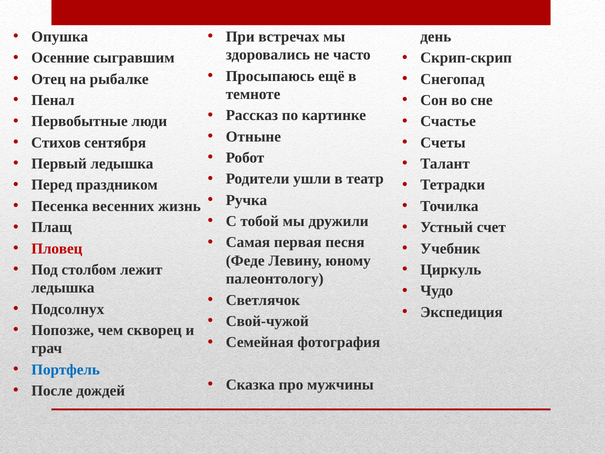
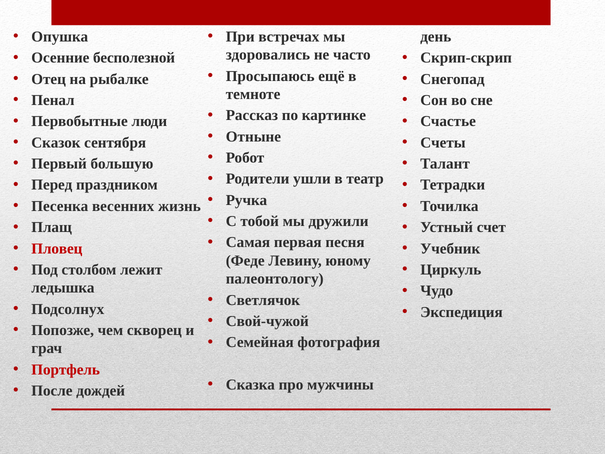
сыгравшим: сыгравшим -> бесполезной
Стихов: Стихов -> Сказок
Первый ледышка: ледышка -> большую
Портфель colour: blue -> red
